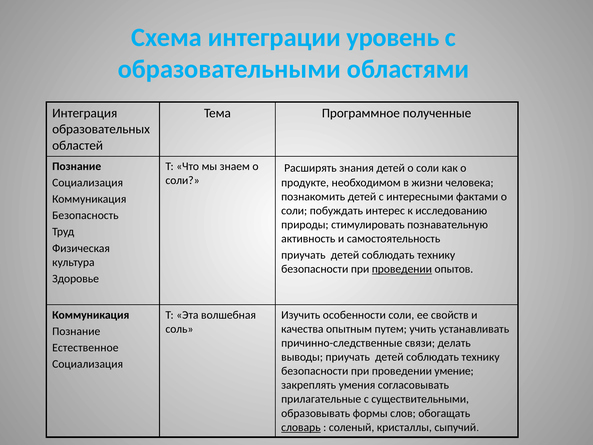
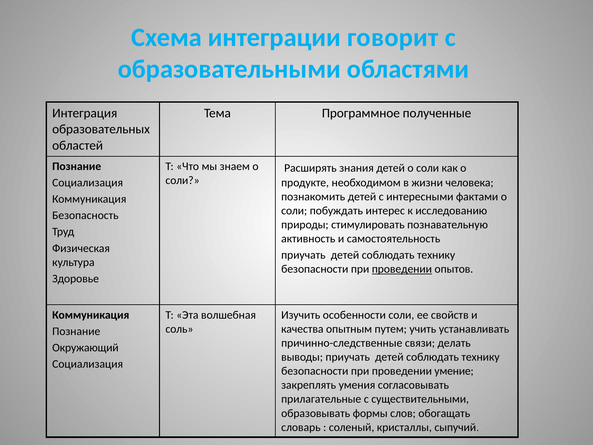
уровень: уровень -> говорит
Естественное: Естественное -> Окружающий
словарь underline: present -> none
